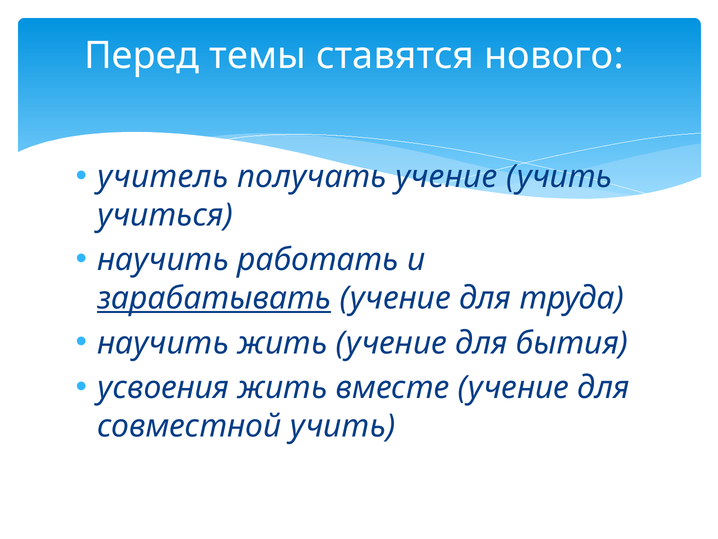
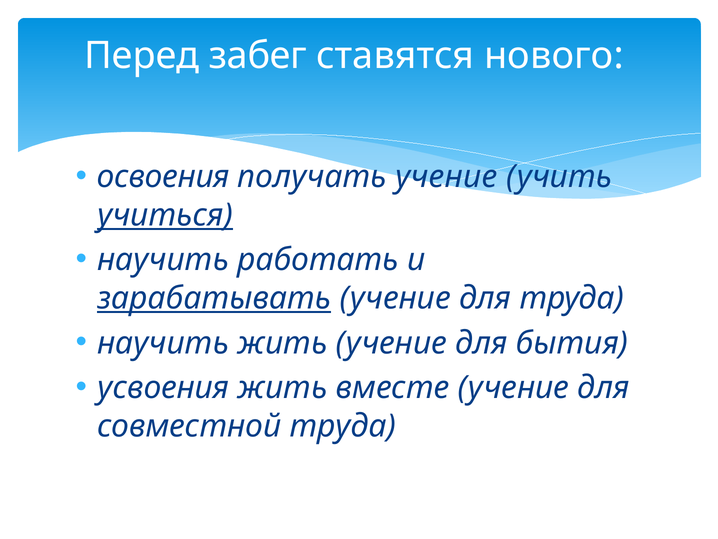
темы: темы -> забег
учитель: учитель -> освоения
учиться underline: none -> present
совместной учить: учить -> труда
